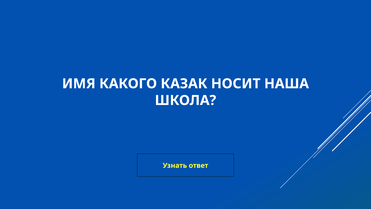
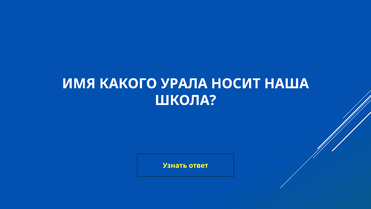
КАЗАК: КАЗАК -> УРАЛА
